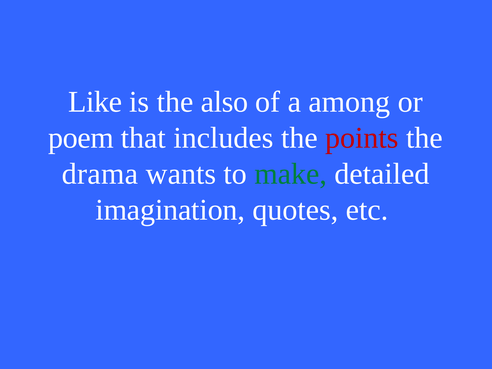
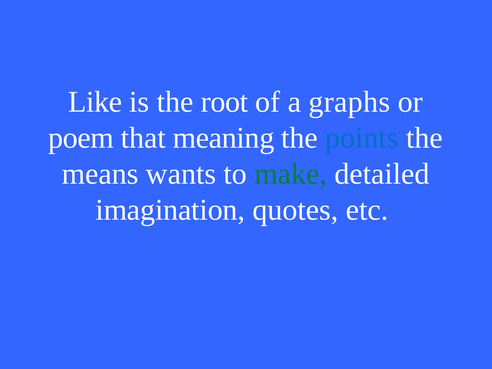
also: also -> root
among: among -> graphs
includes: includes -> meaning
points colour: red -> blue
drama: drama -> means
